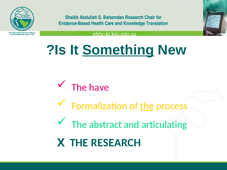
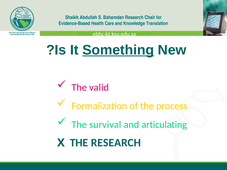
have: have -> valid
the at (147, 106) underline: present -> none
abstract: abstract -> survival
